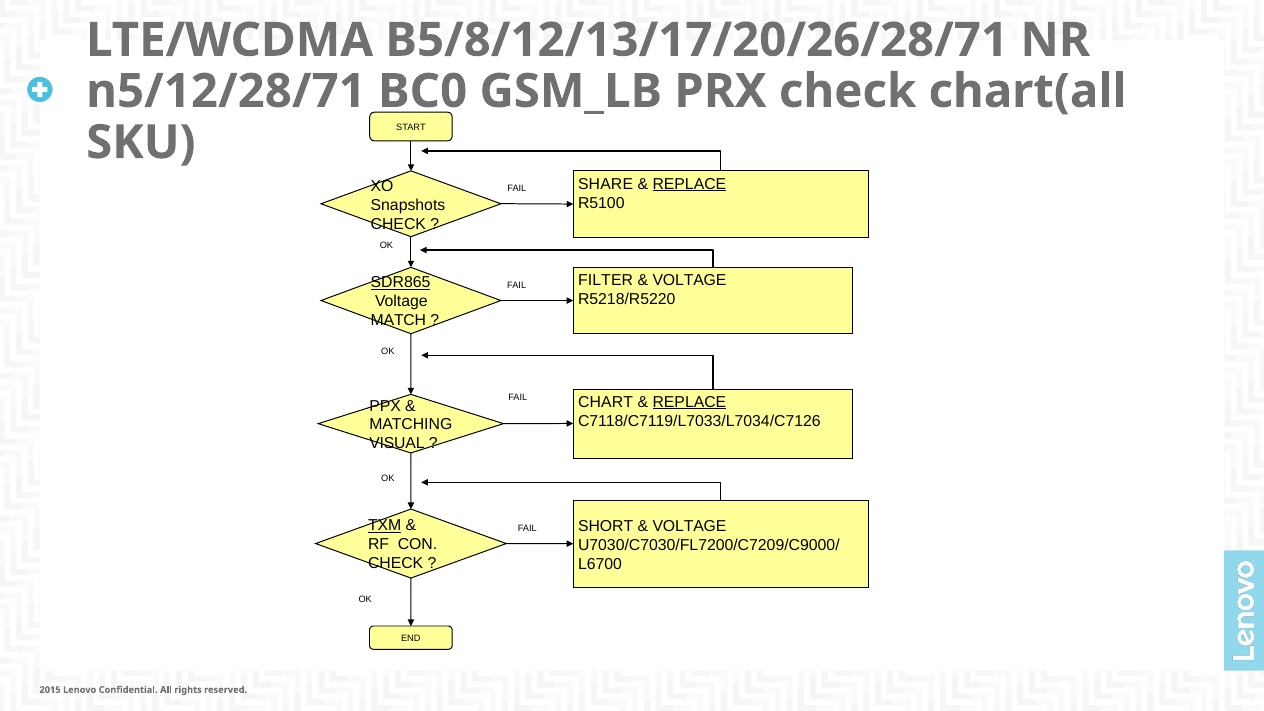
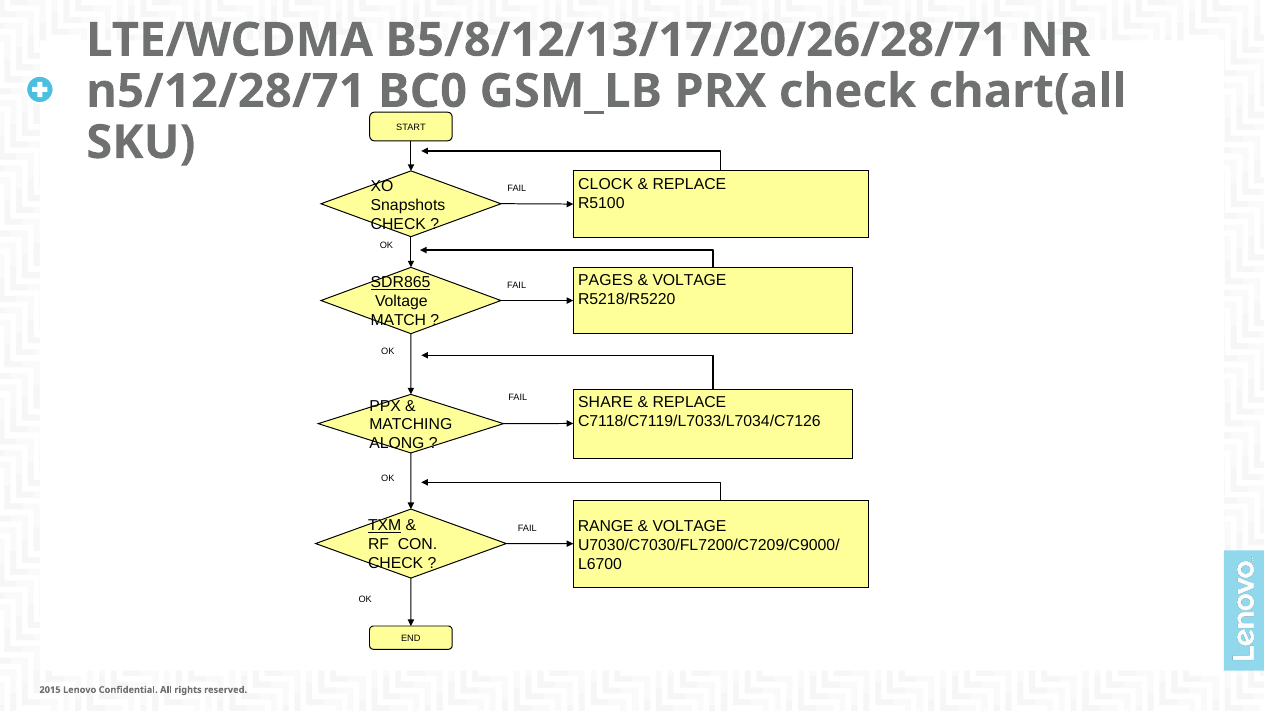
SHARE: SHARE -> CLOCK
REPLACE at (689, 184) underline: present -> none
FILTER: FILTER -> PAGES
CHART: CHART -> SHARE
REPLACE at (689, 402) underline: present -> none
VISUAL: VISUAL -> ALONG
SHORT: SHORT -> RANGE
